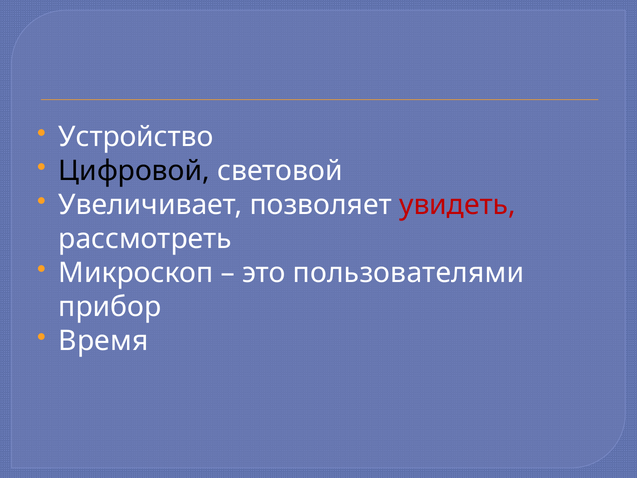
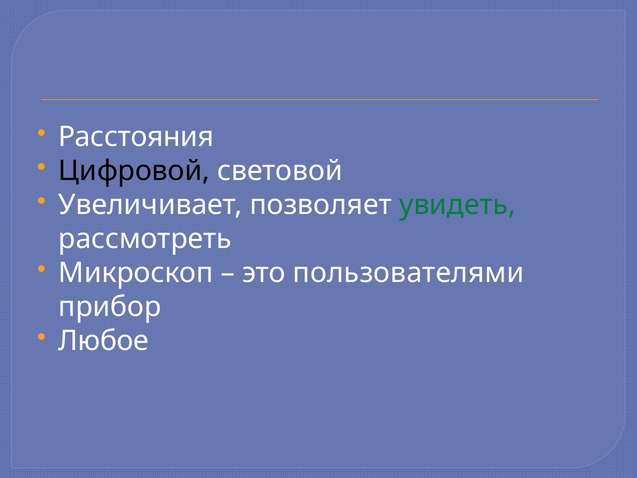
Устройство: Устройство -> Расстояния
увидеть colour: red -> green
Время: Время -> Любое
